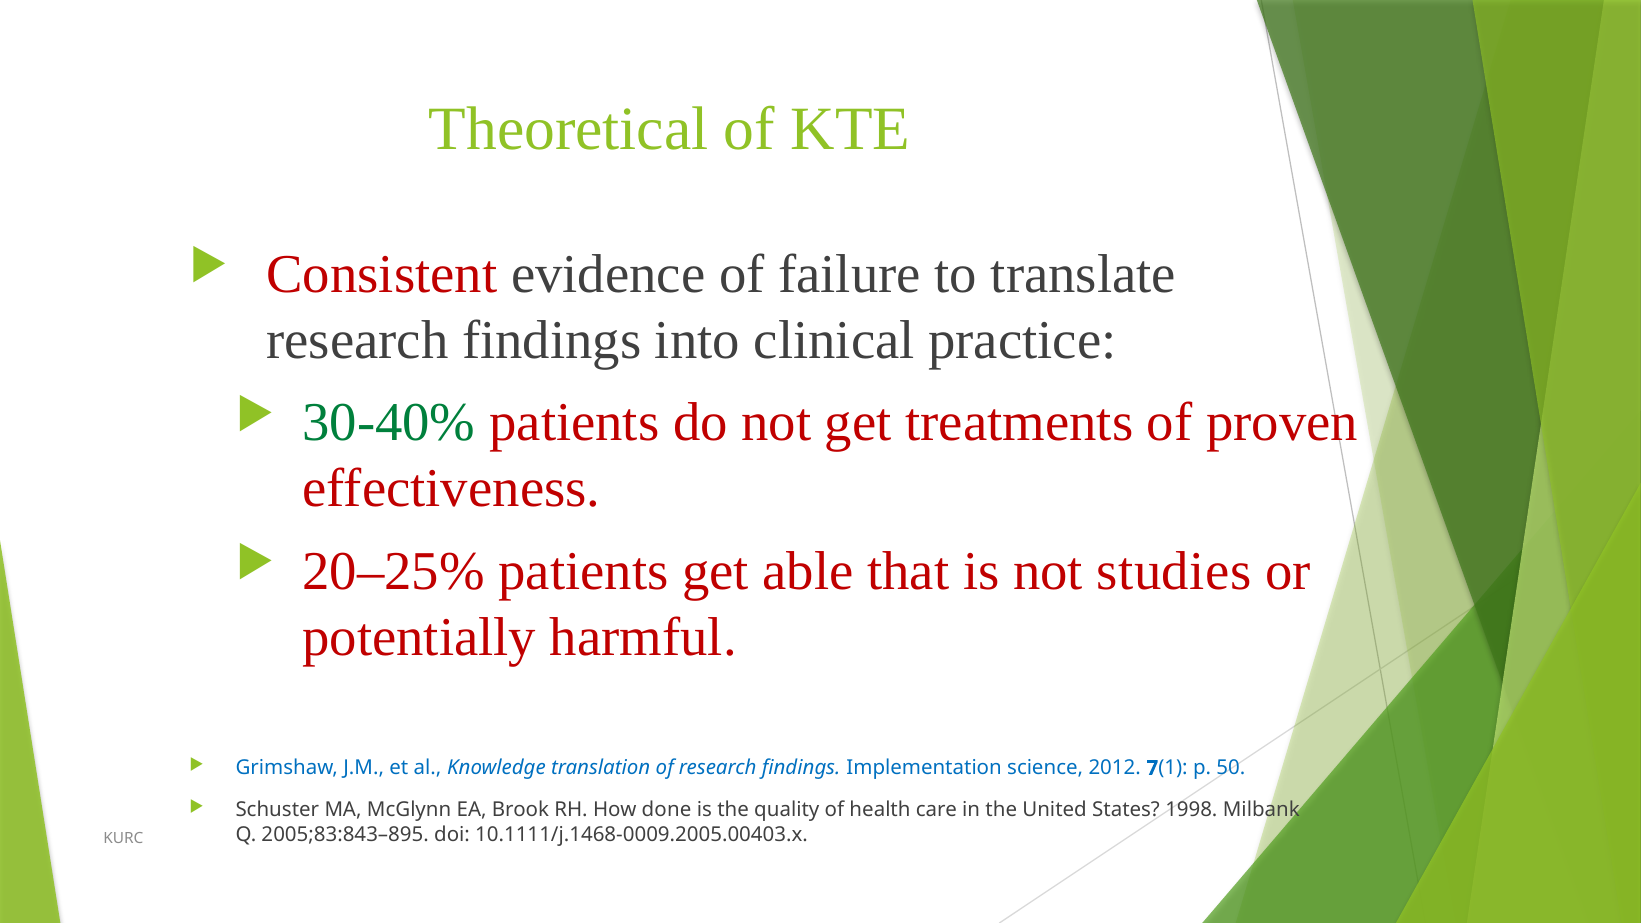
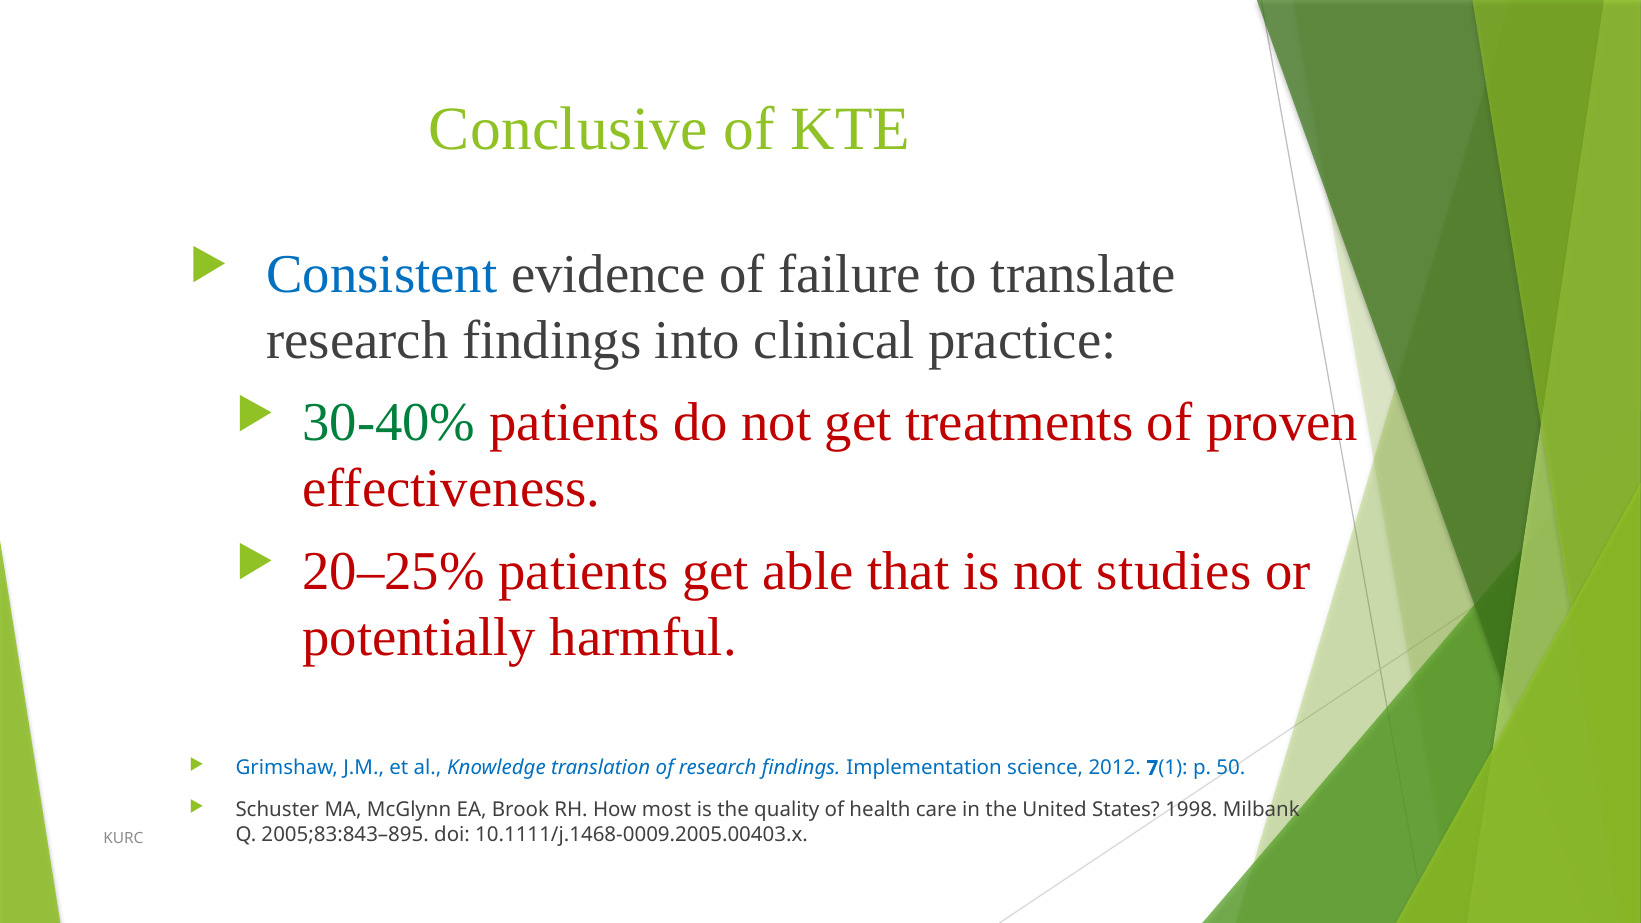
Theoretical: Theoretical -> Conclusive
Consistent colour: red -> blue
done: done -> most
